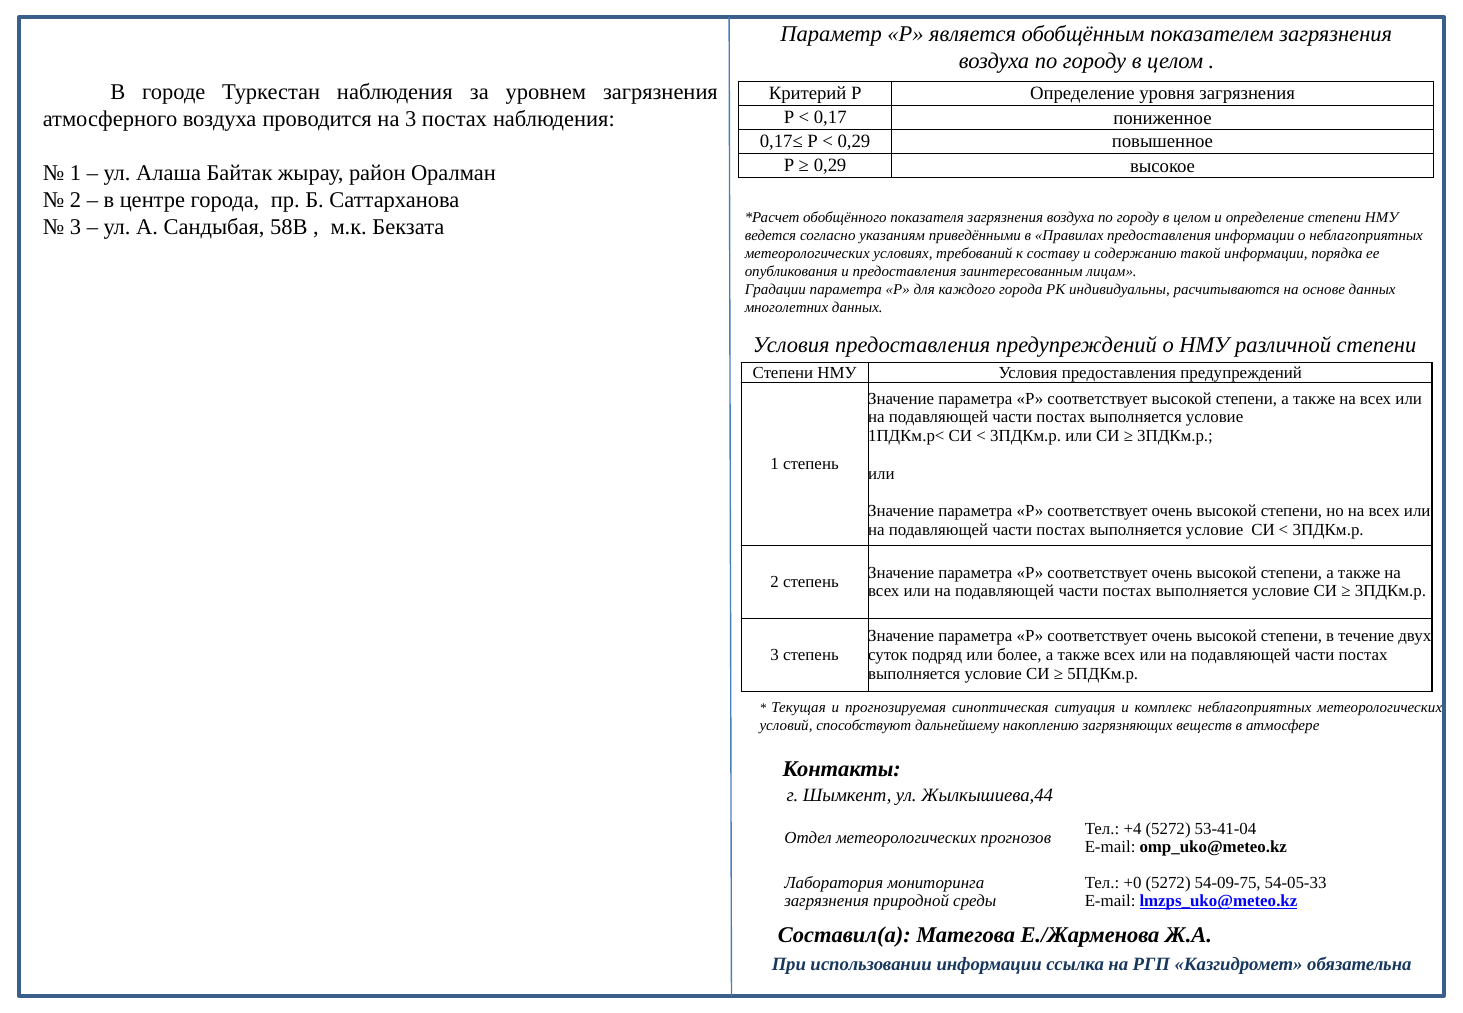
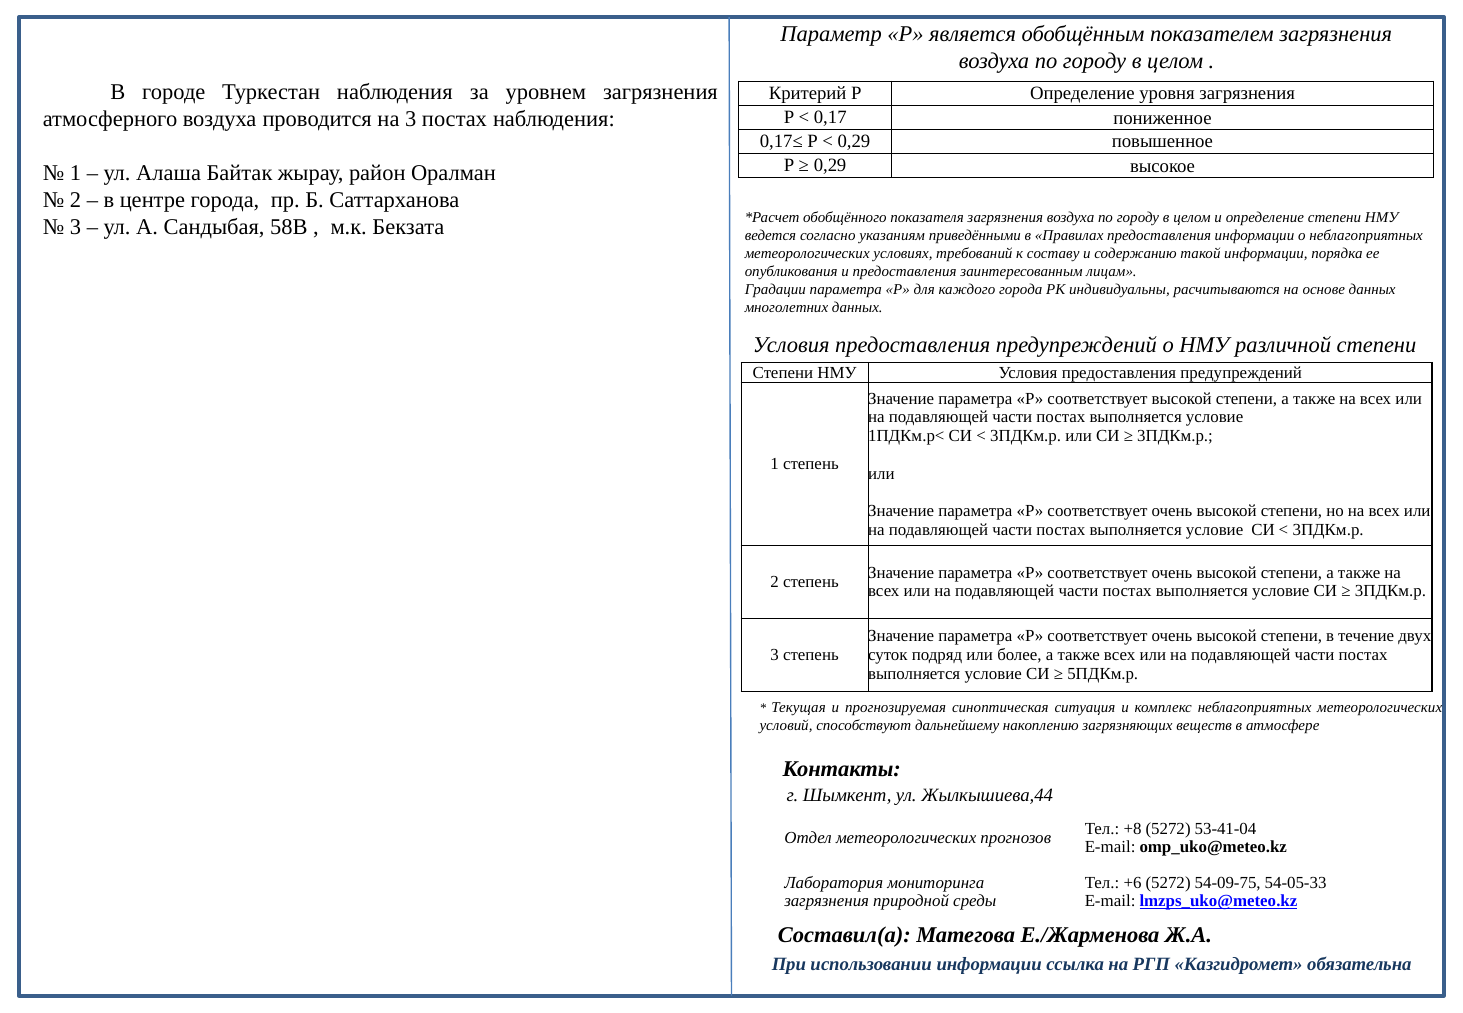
+4: +4 -> +8
+0: +0 -> +6
